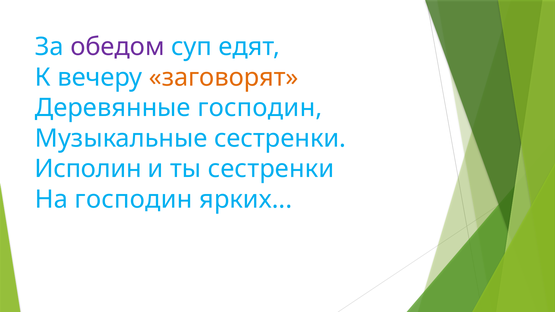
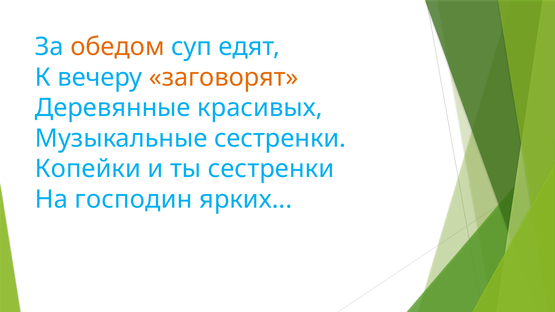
обедом colour: purple -> orange
Деревянные господин: господин -> красивых
Исполин: Исполин -> Копейки
